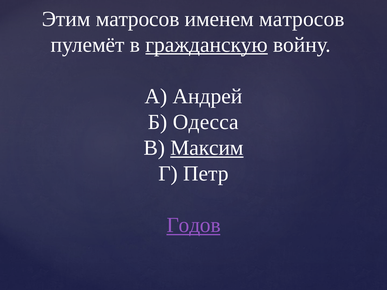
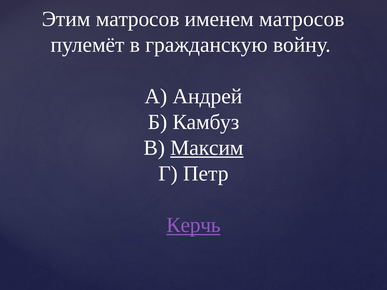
гражданскую underline: present -> none
Одесса: Одесса -> Камбуз
Годов: Годов -> Керчь
